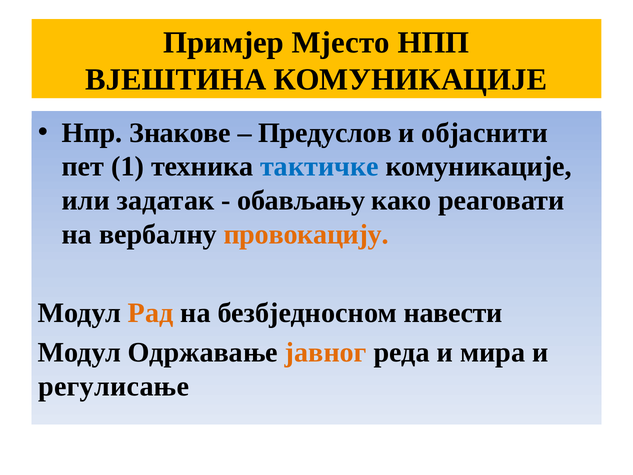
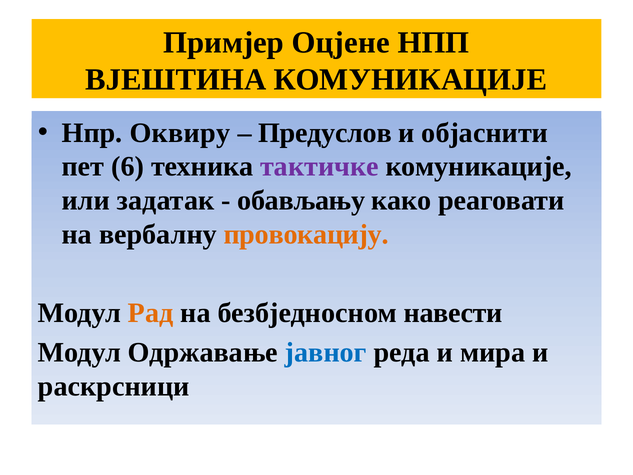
Мјесто: Мјесто -> Оцјене
Знакове: Знакове -> Оквиру
1: 1 -> 6
тактичке colour: blue -> purple
јавног colour: orange -> blue
регулисање: регулисање -> раскрсници
